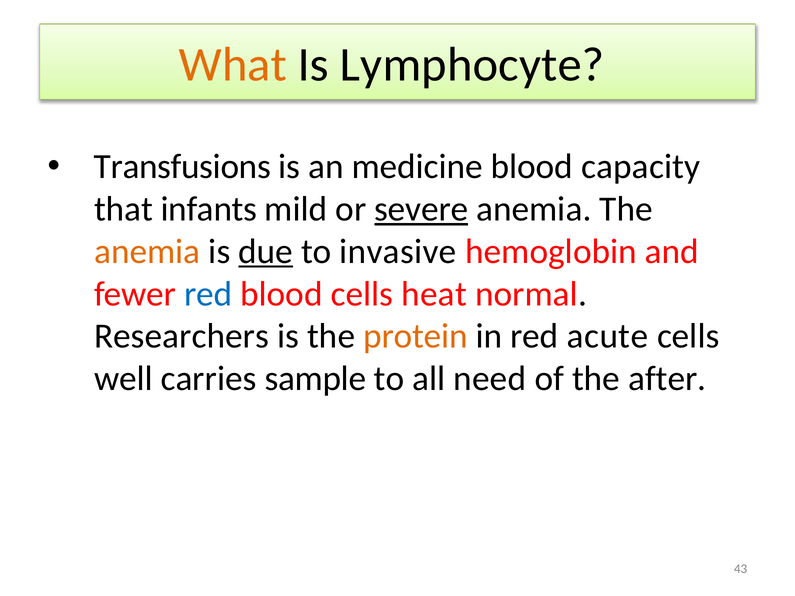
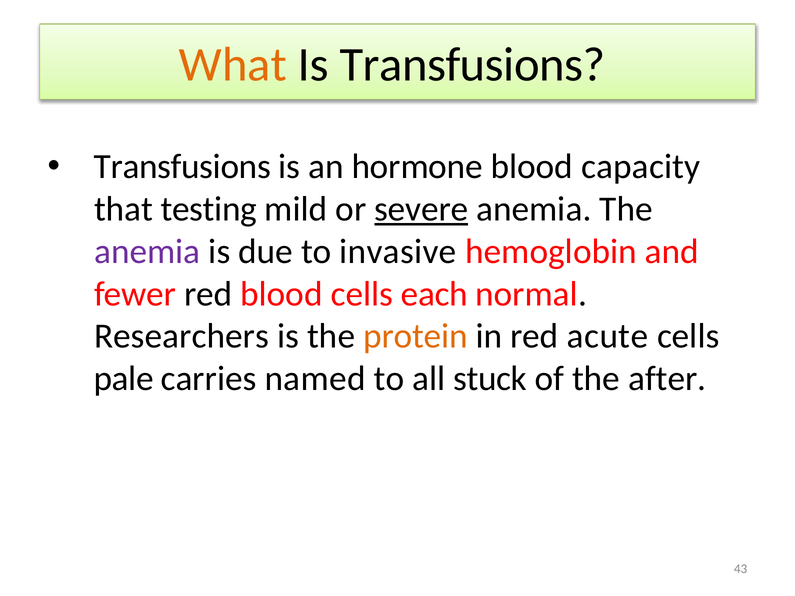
Is Lymphocyte: Lymphocyte -> Transfusions
medicine: medicine -> hormone
infants: infants -> testing
anemia at (147, 252) colour: orange -> purple
due underline: present -> none
red at (208, 294) colour: blue -> black
heat: heat -> each
well: well -> pale
sample: sample -> named
need: need -> stuck
